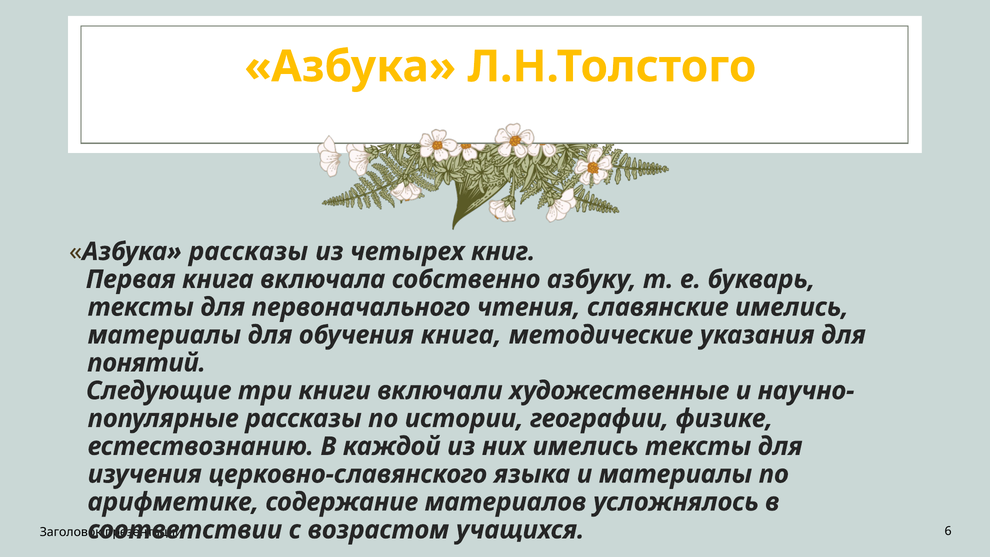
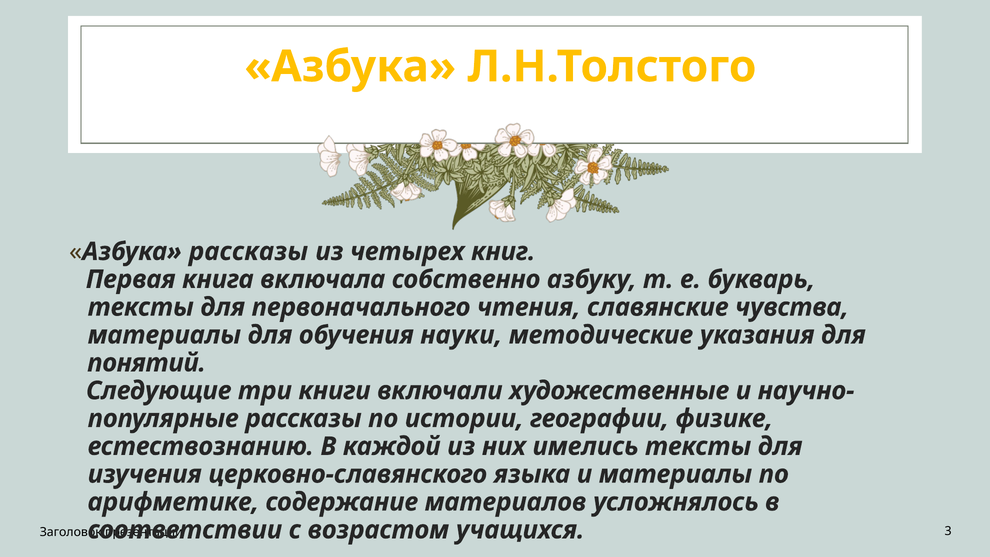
славянские имелись: имелись -> чувства
обучения книга: книга -> науки
6: 6 -> 3
